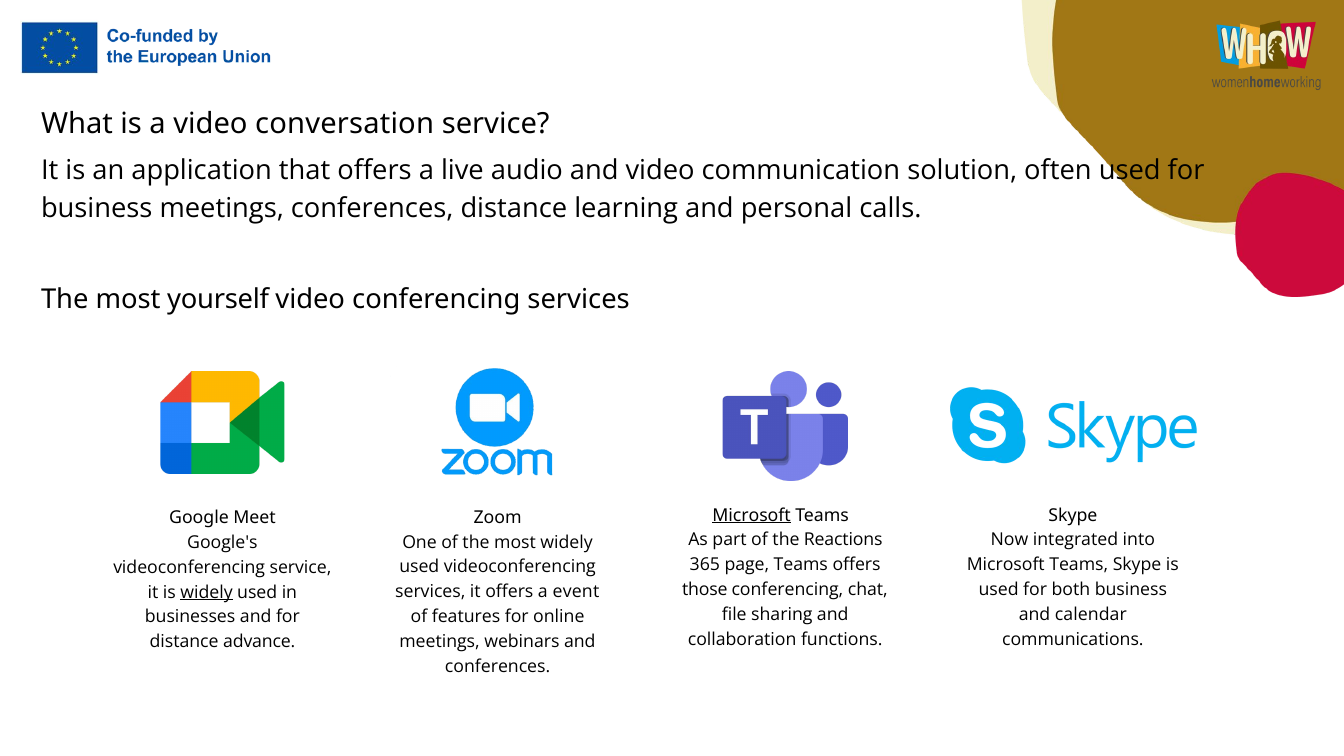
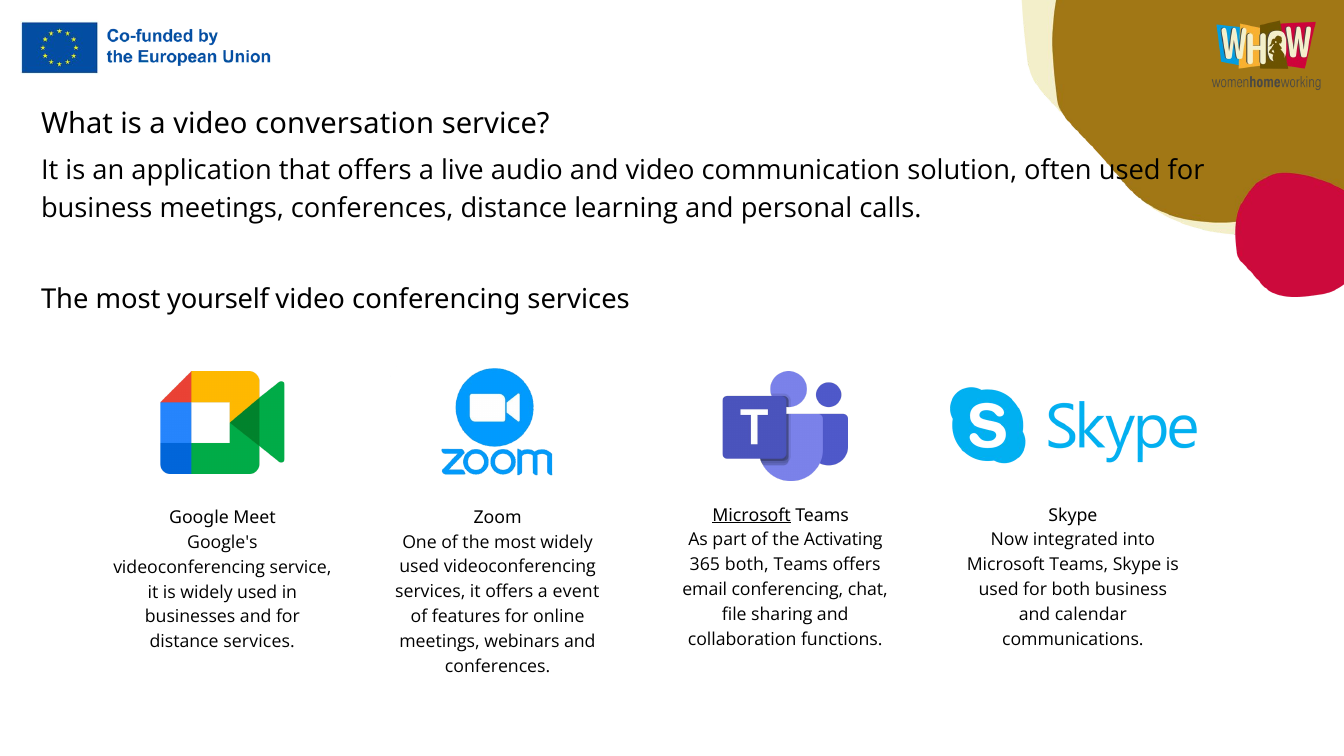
Reactions: Reactions -> Activating
365 page: page -> both
those: those -> email
widely at (207, 592) underline: present -> none
distance advance: advance -> services
